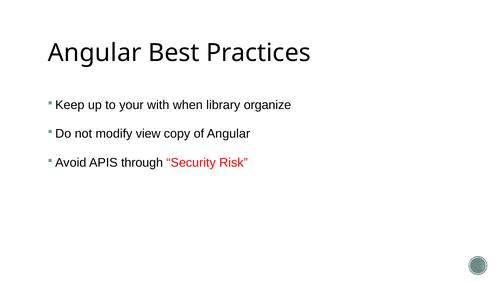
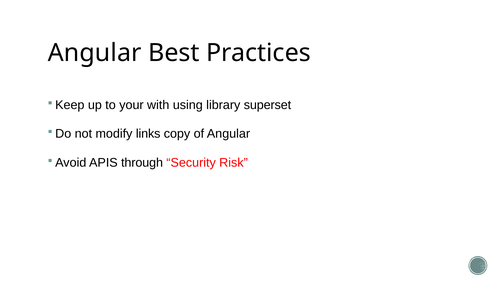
when: when -> using
organize: organize -> superset
view: view -> links
